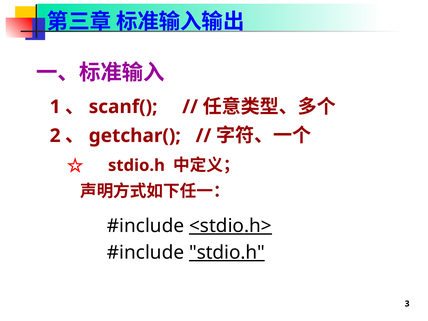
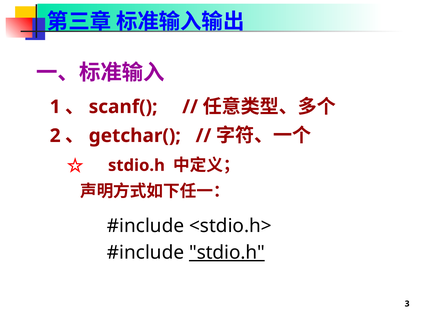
<stdio.h> underline: present -> none
